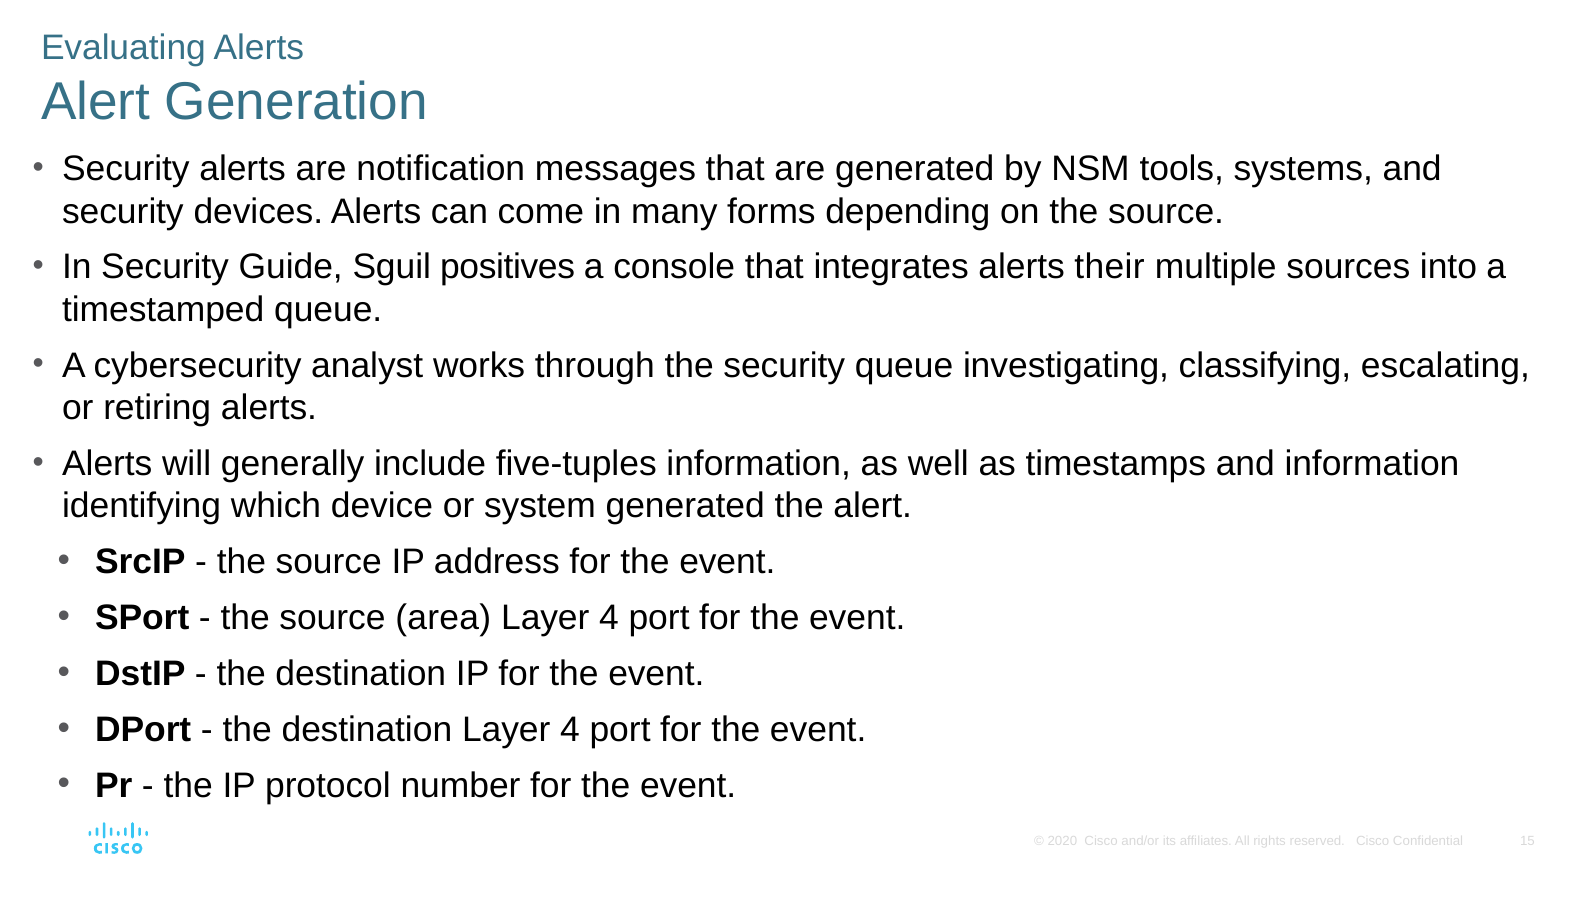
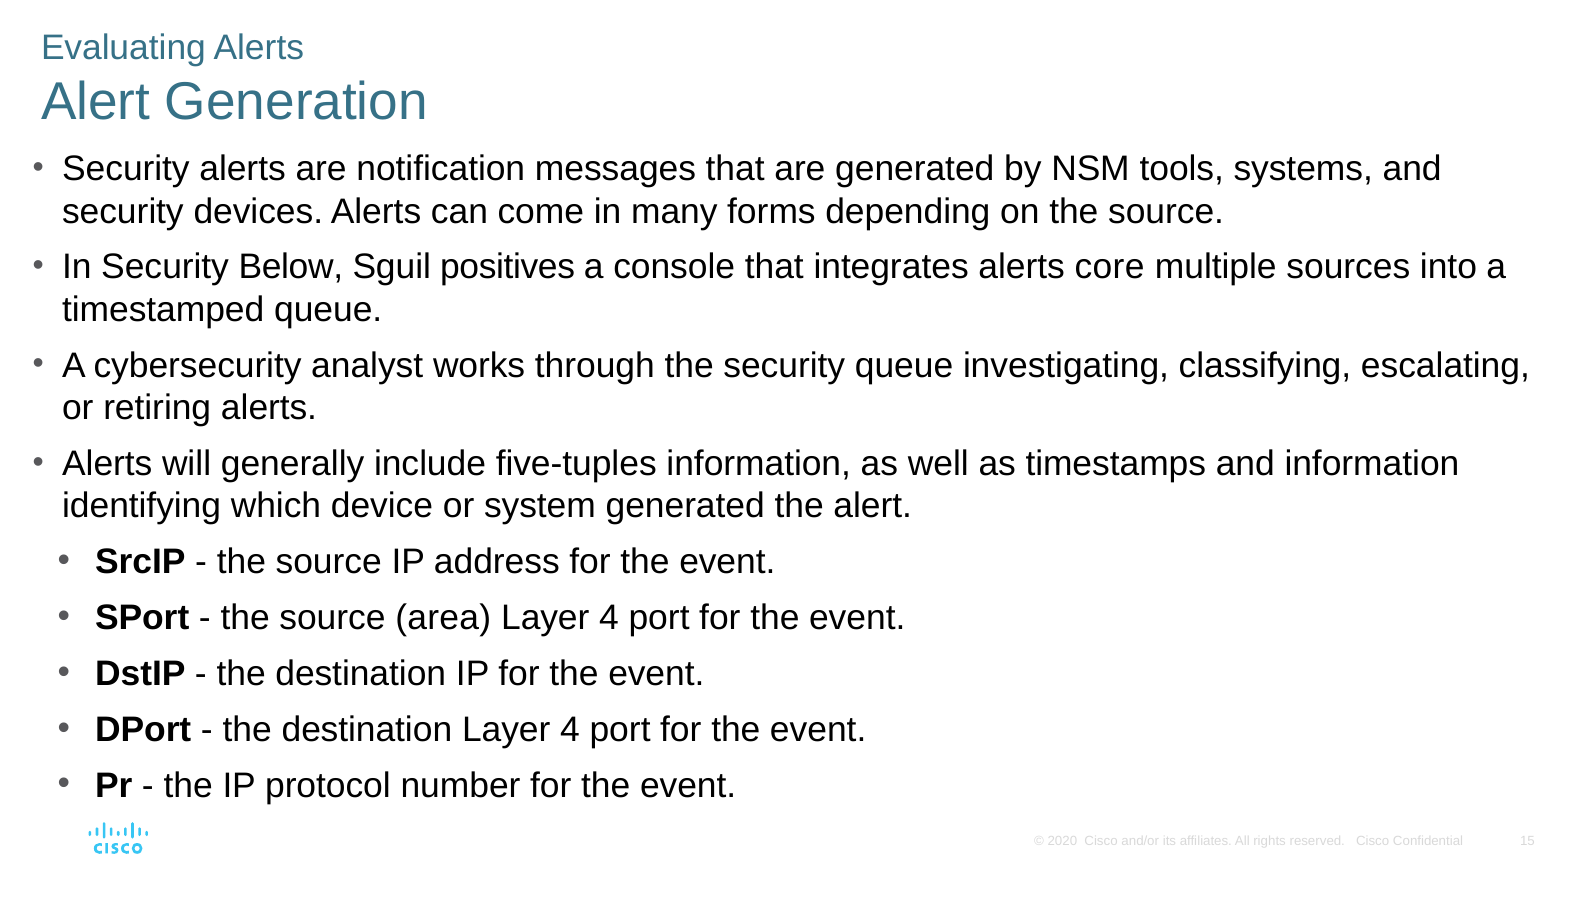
Guide: Guide -> Below
their: their -> core
